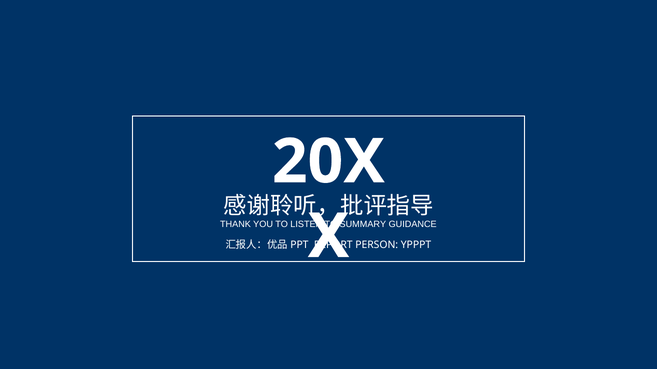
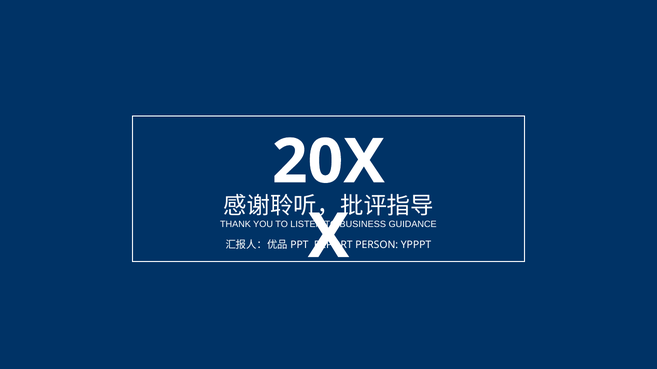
SUMMARY: SUMMARY -> BUSINESS
